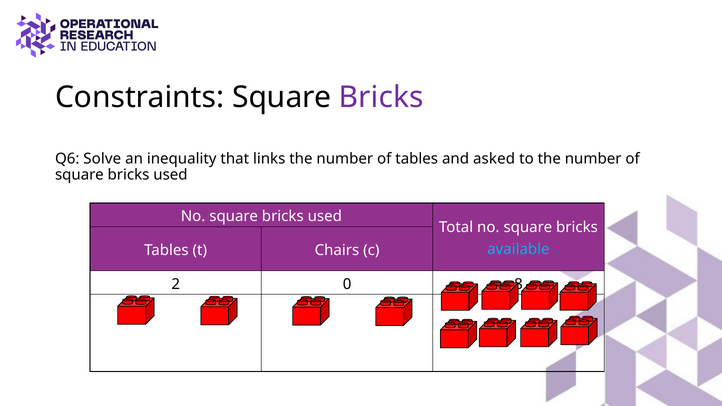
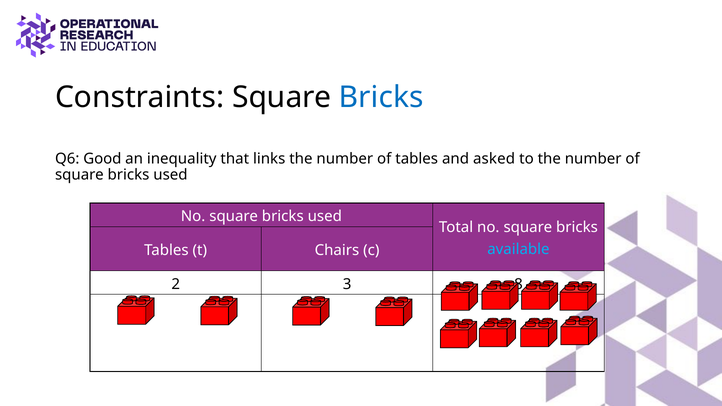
Bricks at (381, 97) colour: purple -> blue
Solve: Solve -> Good
0: 0 -> 3
